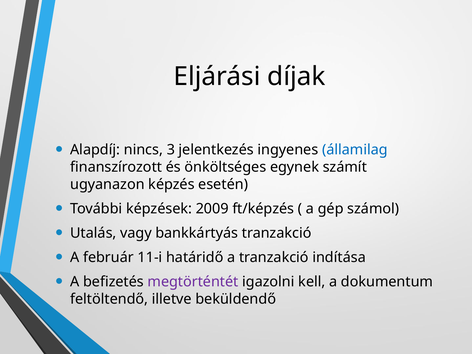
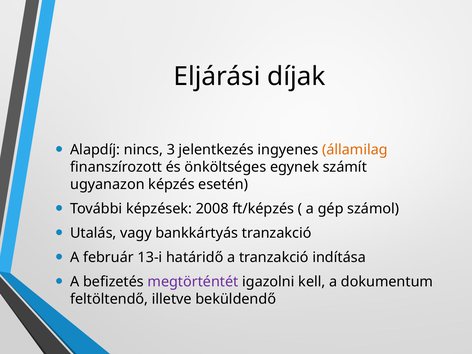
államilag colour: blue -> orange
2009: 2009 -> 2008
11-i: 11-i -> 13-i
